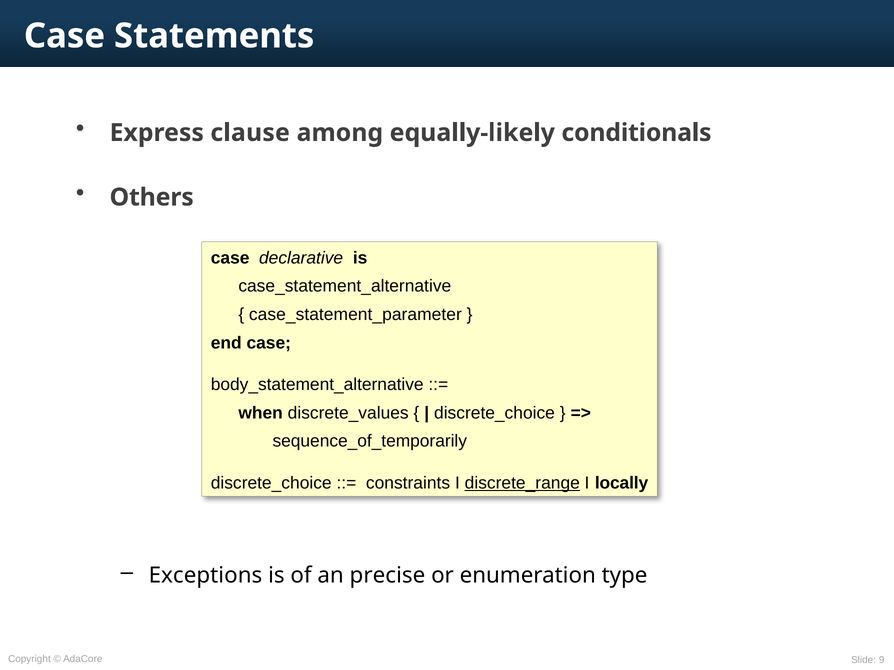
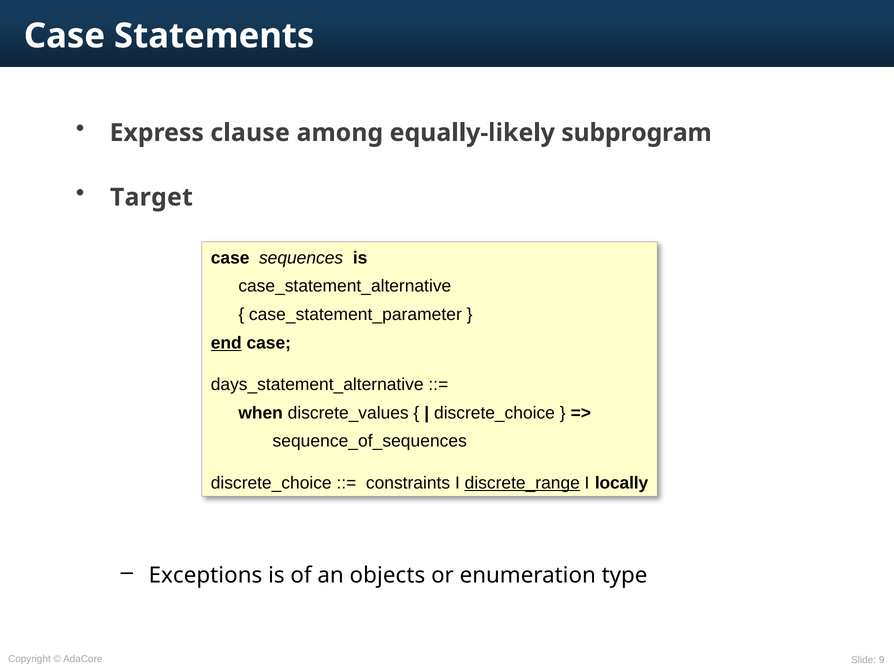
conditionals: conditionals -> subprogram
Others: Others -> Target
declarative: declarative -> sequences
end underline: none -> present
body_statement_alternative: body_statement_alternative -> days_statement_alternative
sequence_of_temporarily: sequence_of_temporarily -> sequence_of_sequences
precise: precise -> objects
